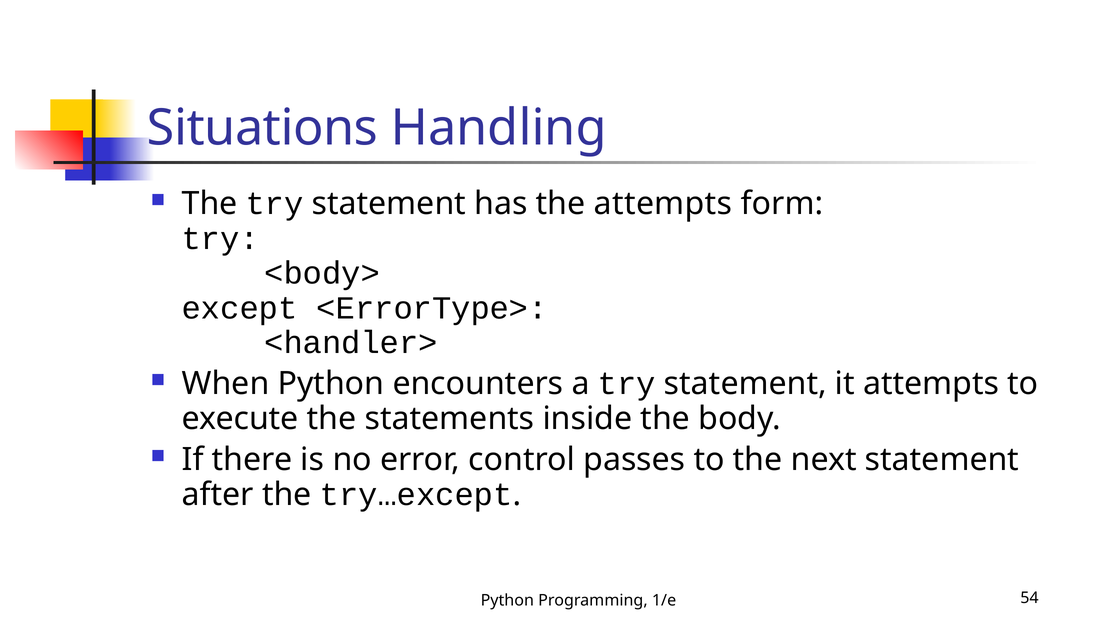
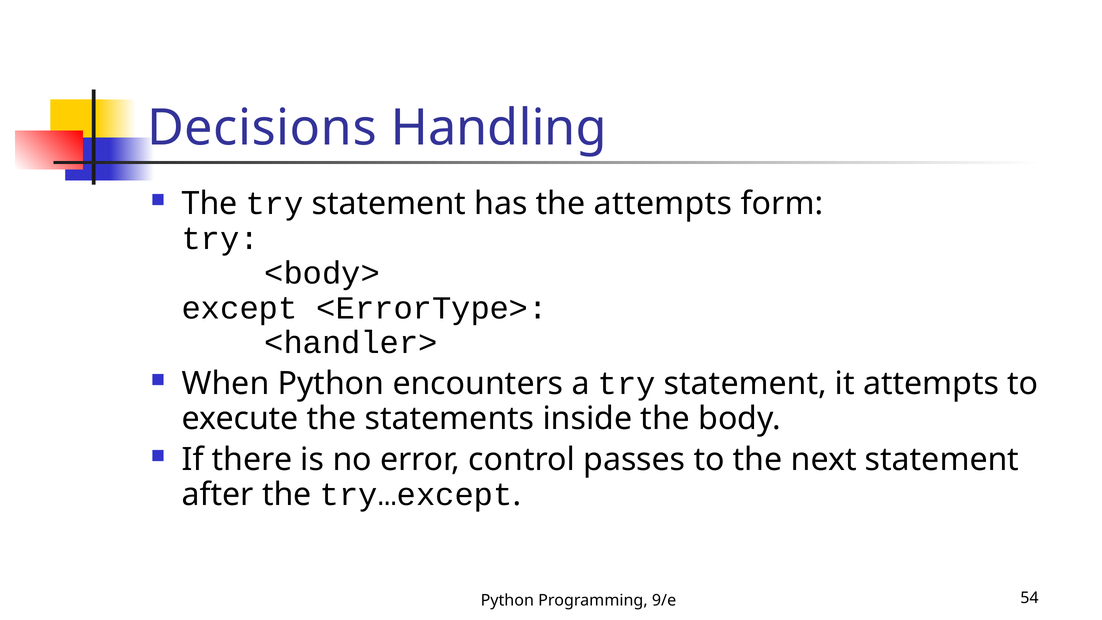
Situations: Situations -> Decisions
1/e: 1/e -> 9/e
